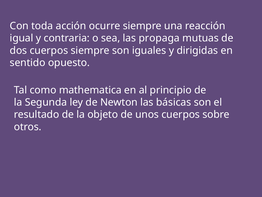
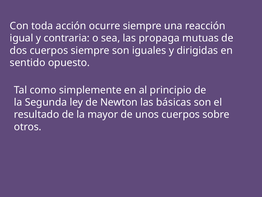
mathematica: mathematica -> simplemente
objeto: objeto -> mayor
